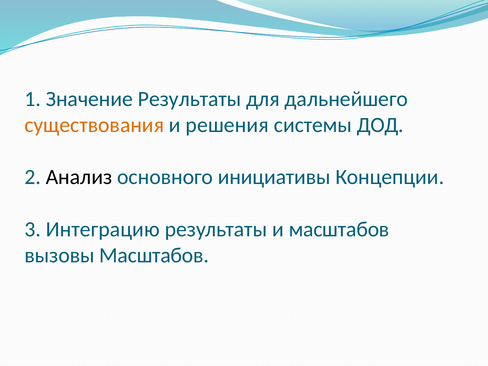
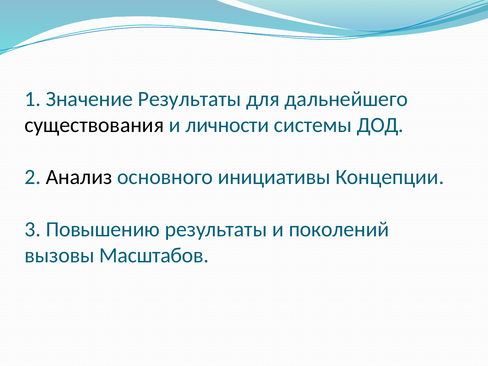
существования colour: orange -> black
решения: решения -> личности
Интеграцию: Интеграцию -> Повышению
и масштабов: масштабов -> поколений
